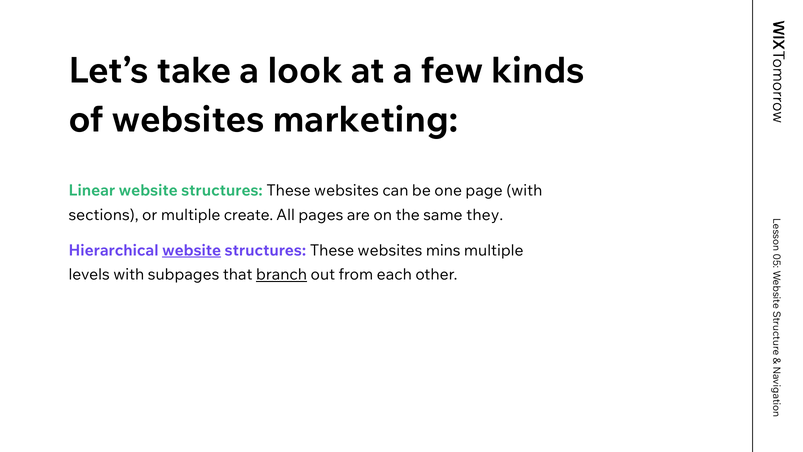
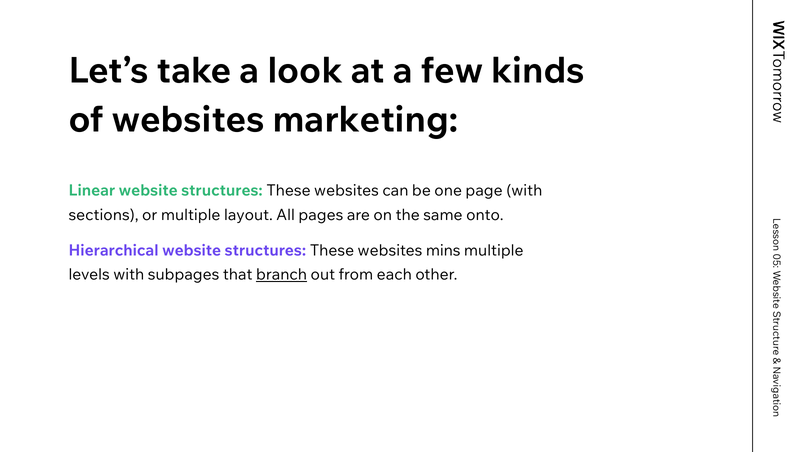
create: create -> layout
they: they -> onto
website at (192, 250) underline: present -> none
